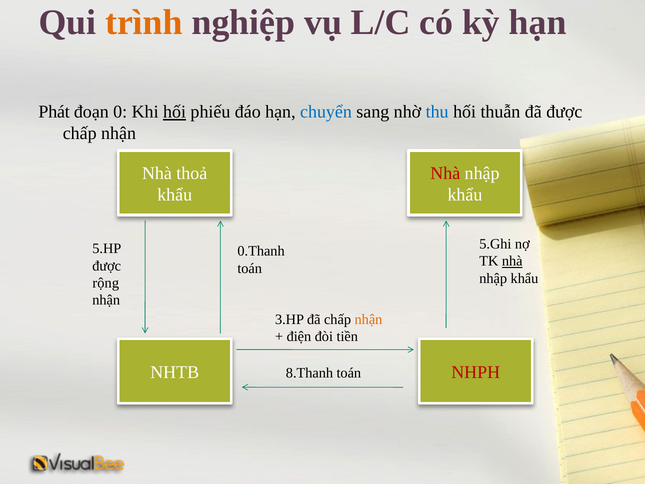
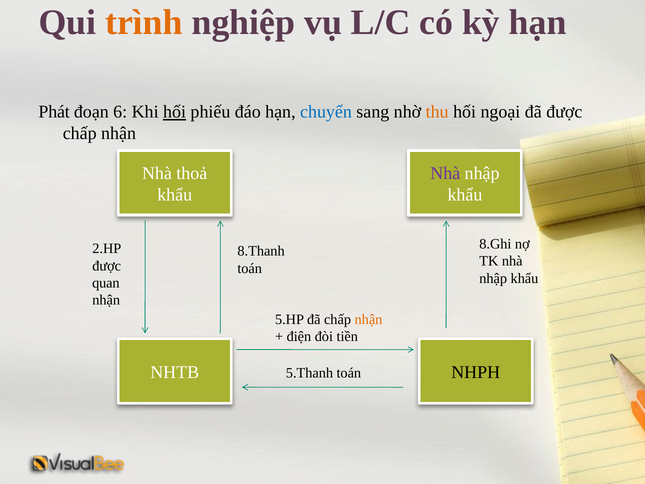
0: 0 -> 6
thu colour: blue -> orange
thuẫn: thuẫn -> ngoại
Nhà at (445, 173) colour: red -> purple
5.Ghi: 5.Ghi -> 8.Ghi
5.HP: 5.HP -> 2.HP
0.Thanh: 0.Thanh -> 8.Thanh
nhà at (512, 261) underline: present -> none
rộng: rộng -> quan
3.HP: 3.HP -> 5.HP
NHPH colour: red -> black
8.Thanh: 8.Thanh -> 5.Thanh
